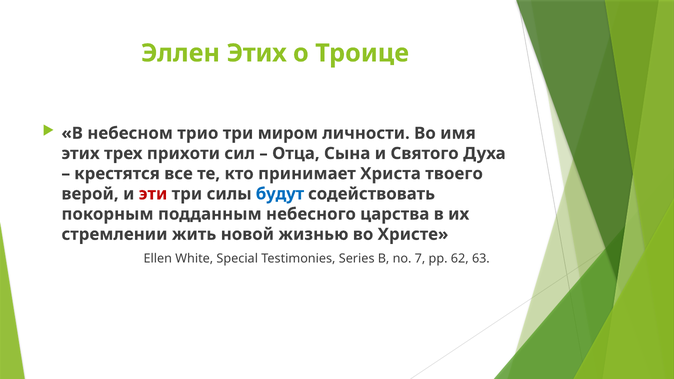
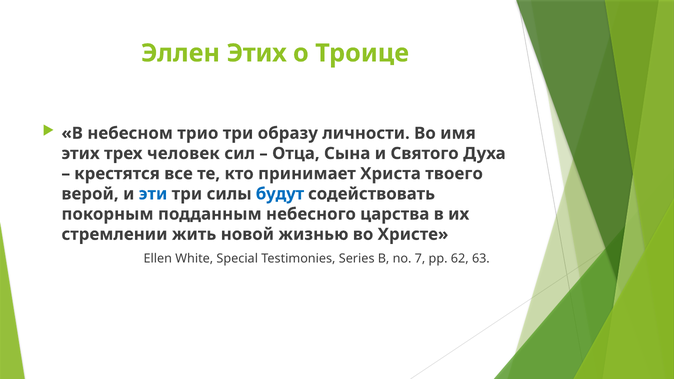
миром: миром -> образу
прихоти: прихоти -> человек
эти colour: red -> blue
